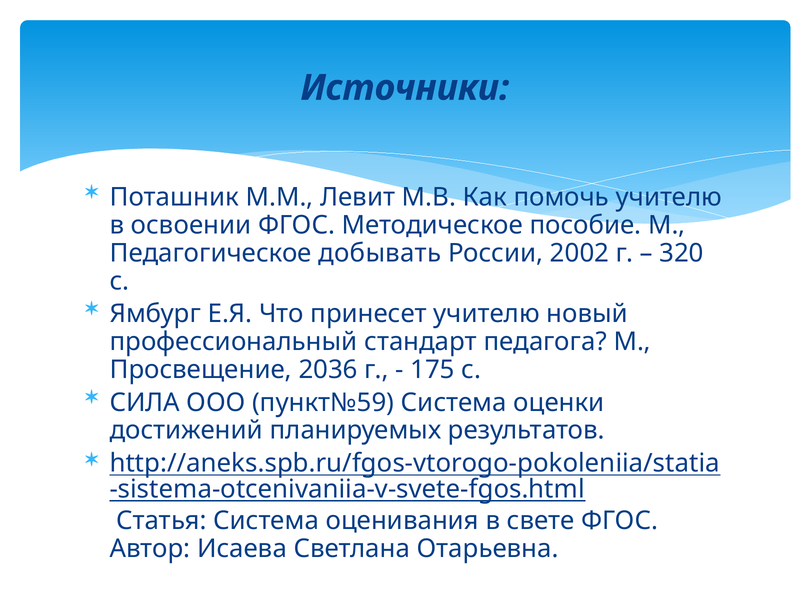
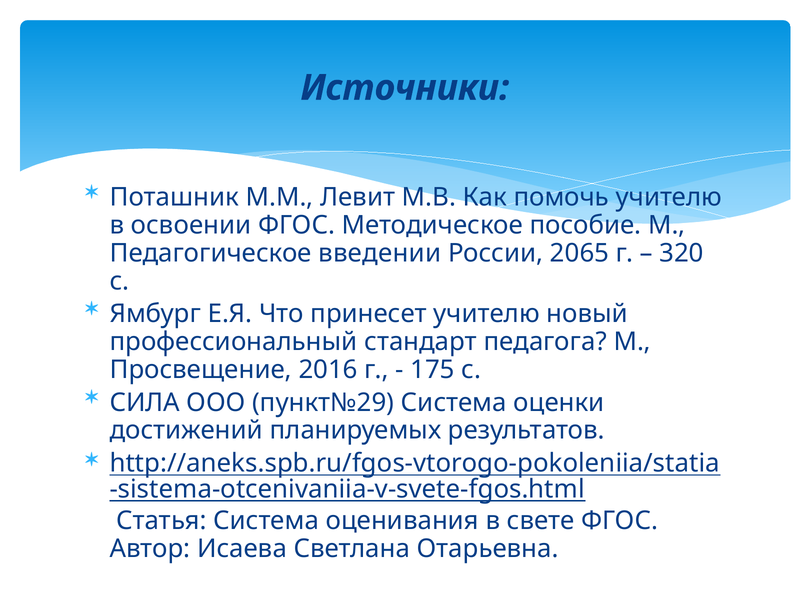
добывать: добывать -> введении
2002: 2002 -> 2065
2036: 2036 -> 2016
пункт№59: пункт№59 -> пункт№29
